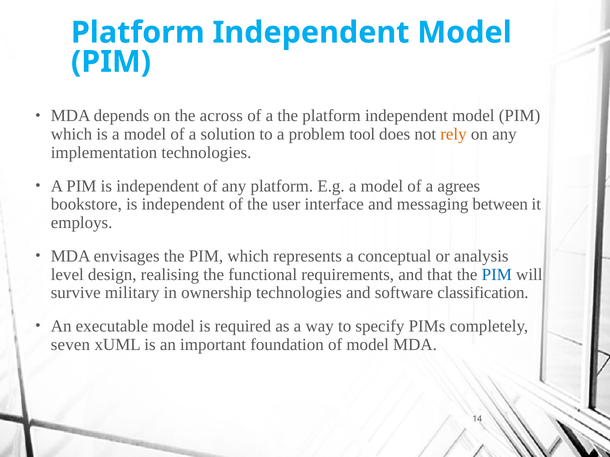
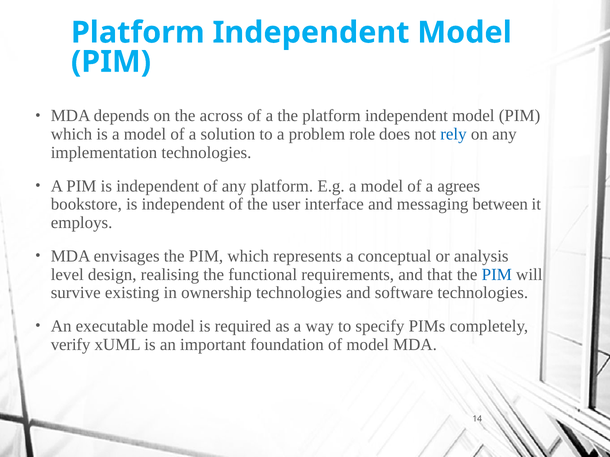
tool: tool -> role
rely colour: orange -> blue
military: military -> existing
software classification: classification -> technologies
seven: seven -> verify
